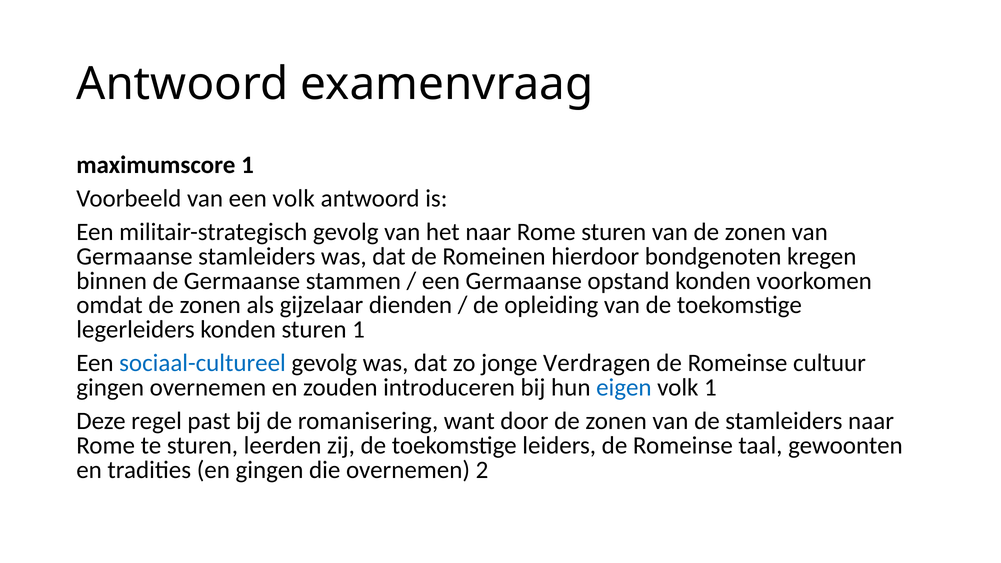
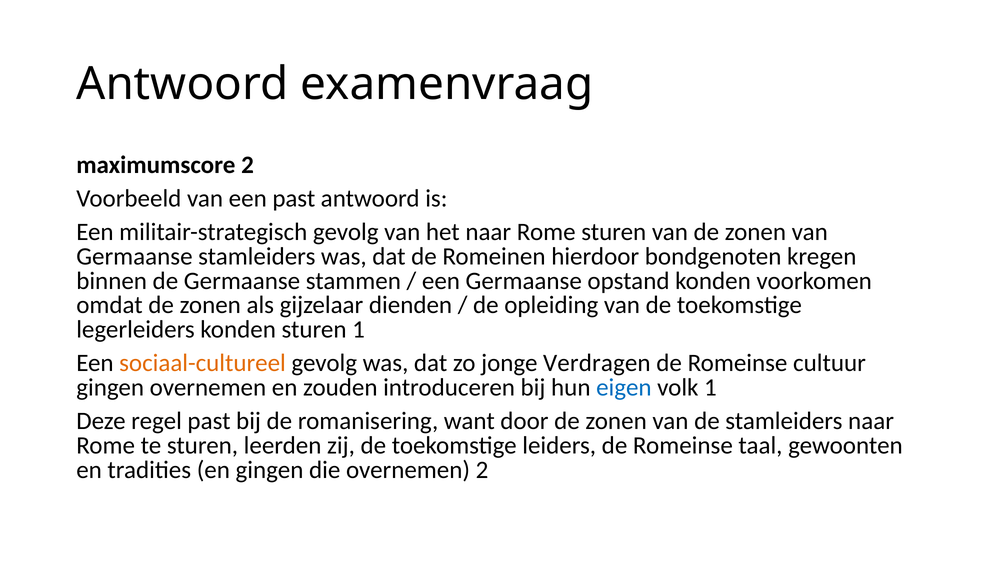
maximumscore 1: 1 -> 2
een volk: volk -> past
sociaal-cultureel colour: blue -> orange
